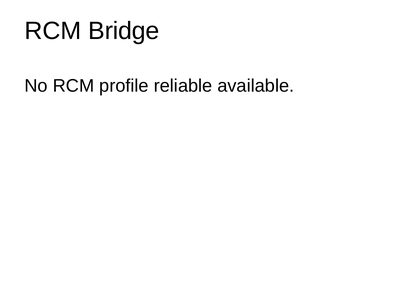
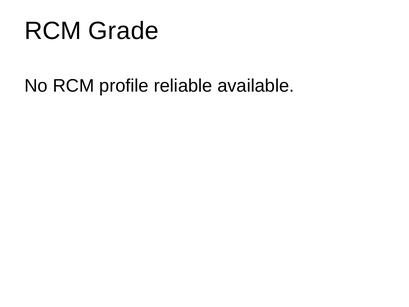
Bridge: Bridge -> Grade
